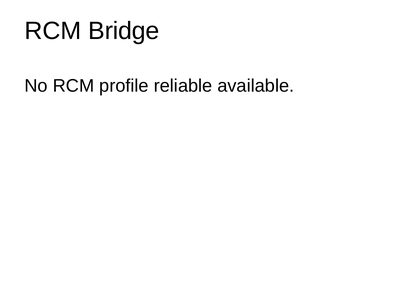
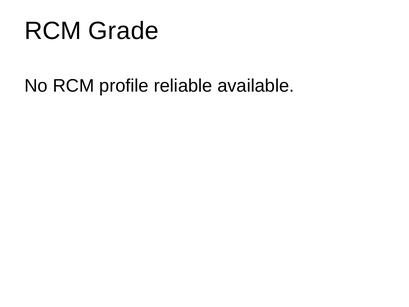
Bridge: Bridge -> Grade
